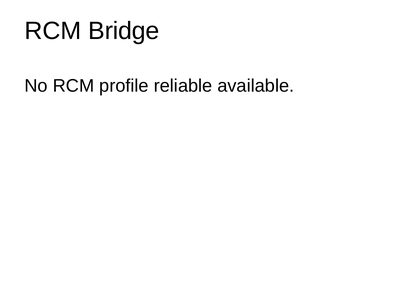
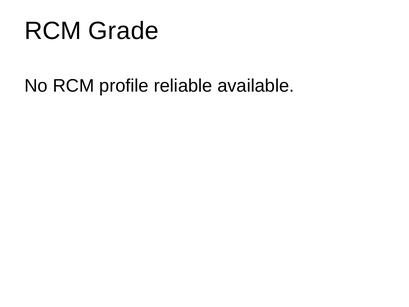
Bridge: Bridge -> Grade
